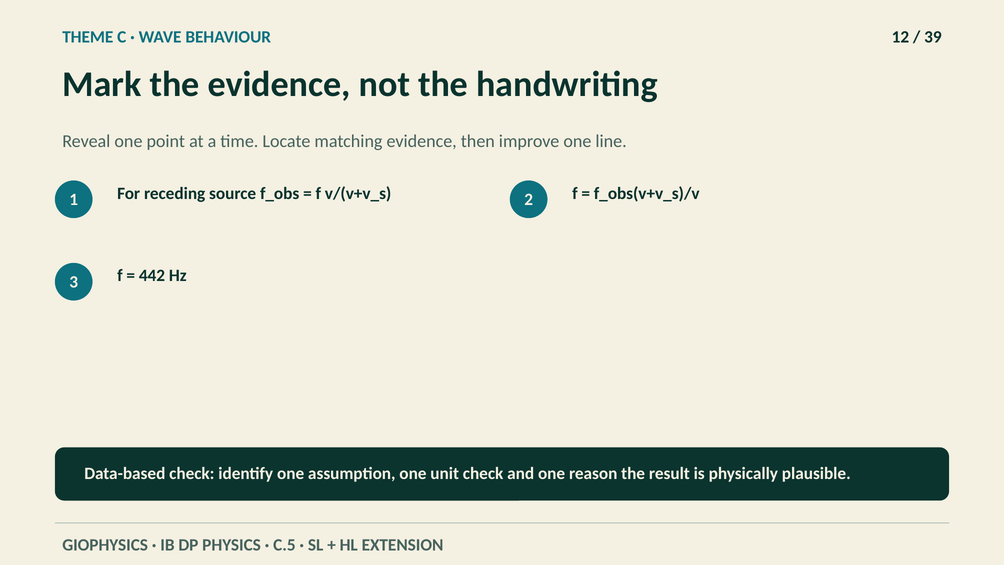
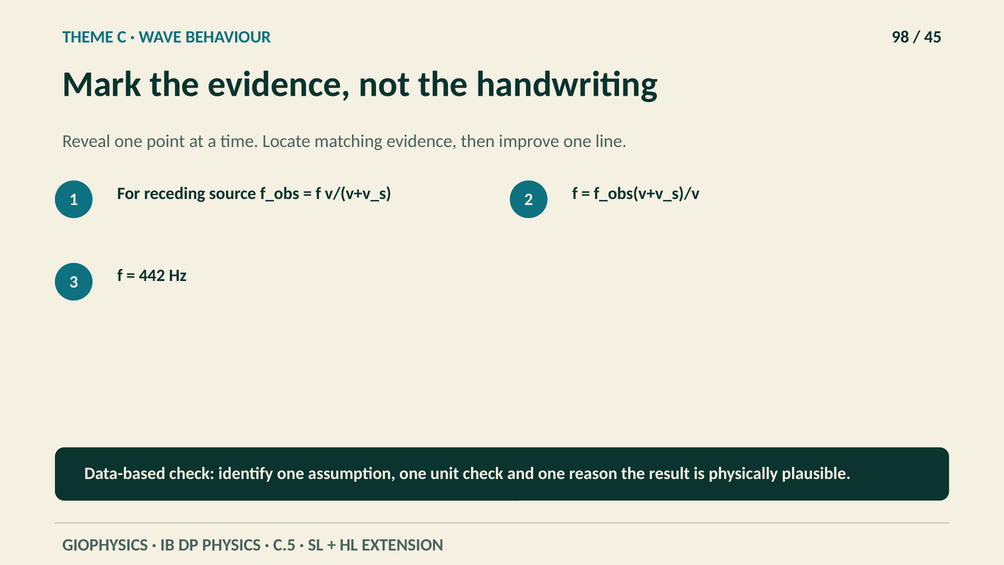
12: 12 -> 98
39: 39 -> 45
